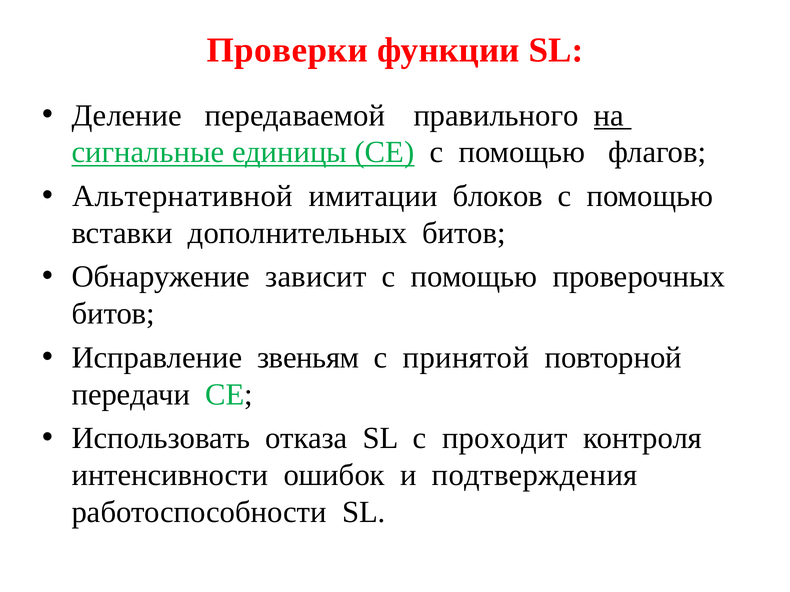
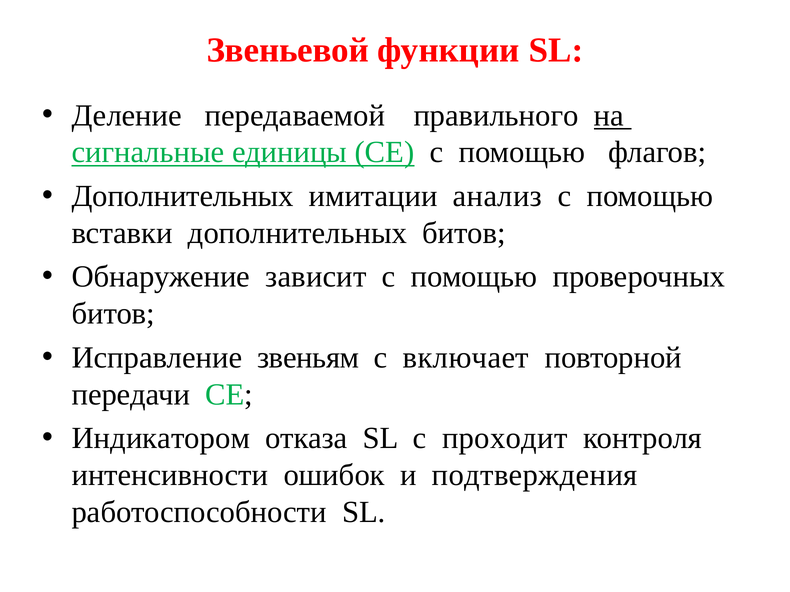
Проверки: Проверки -> Звеньевой
Альтернативной at (182, 196): Альтернативной -> Дополнительных
блоков: блоков -> анализ
принятой: принятой -> включает
Использовать: Использовать -> Индикатором
